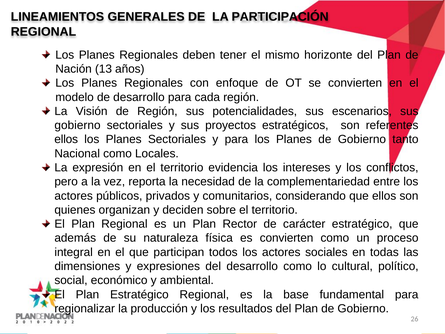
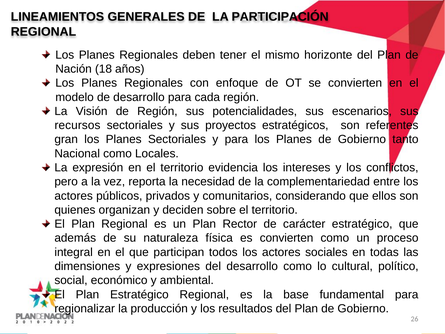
13: 13 -> 18
gobierno at (77, 125): gobierno -> recursos
ellos at (66, 139): ellos -> gran
